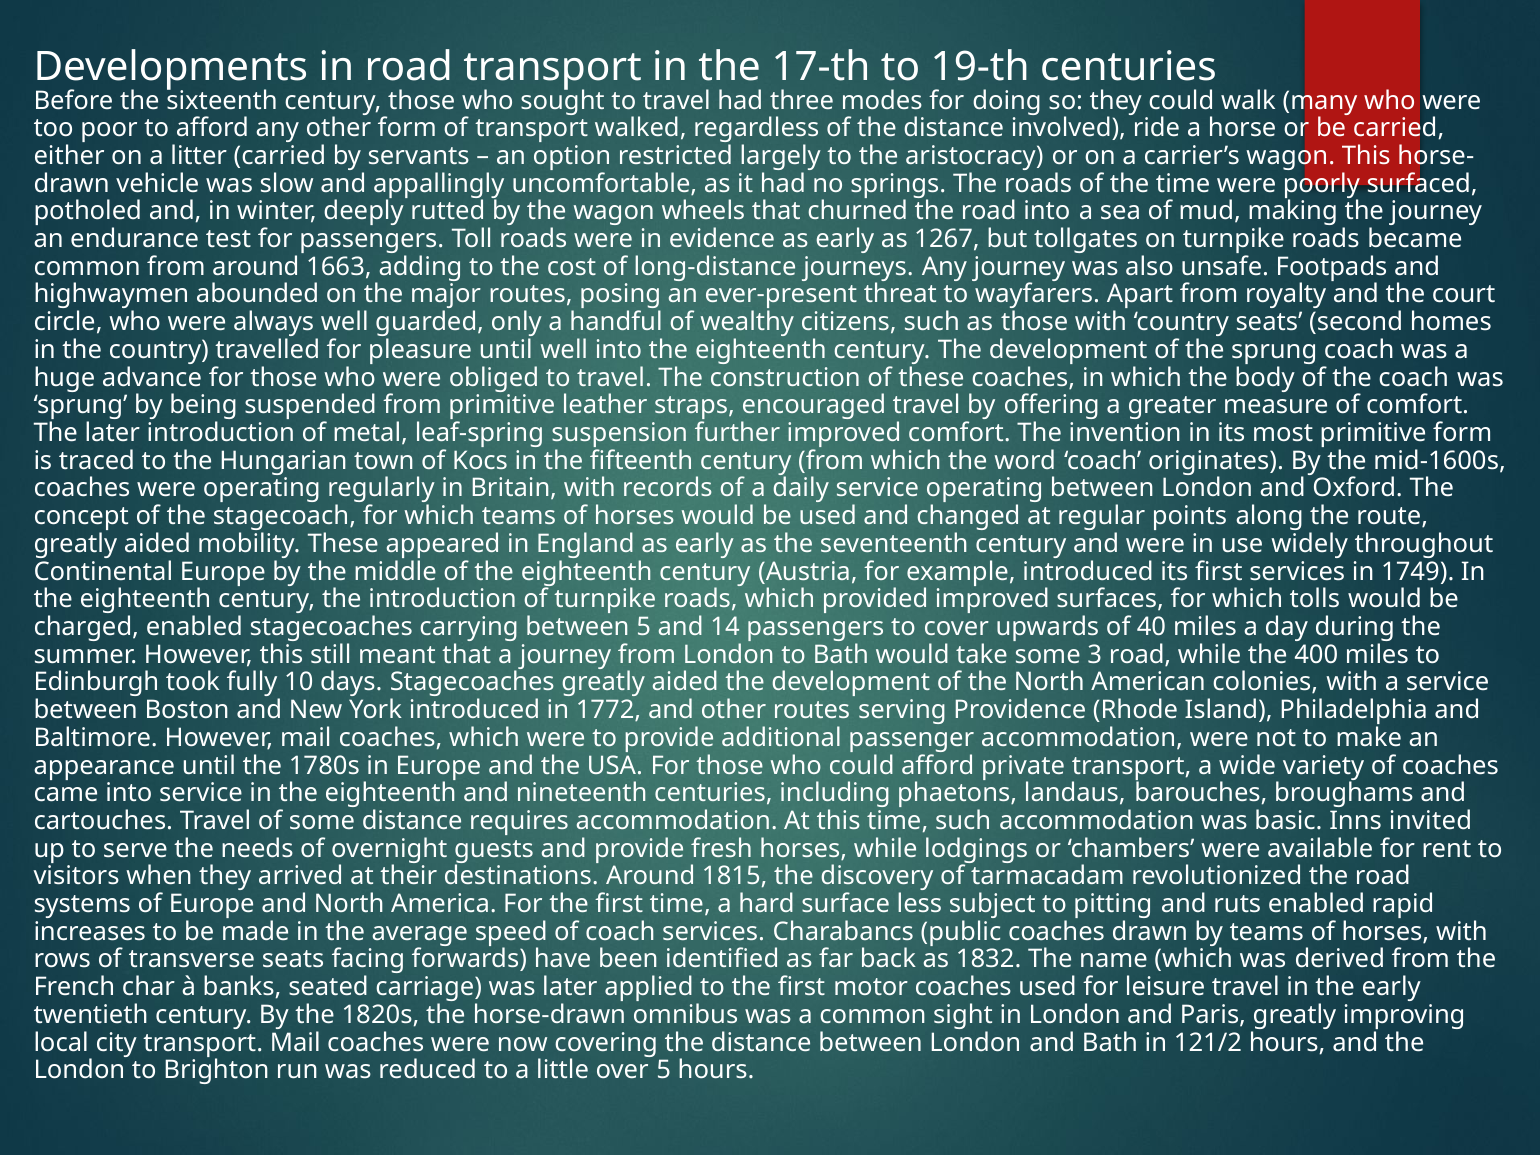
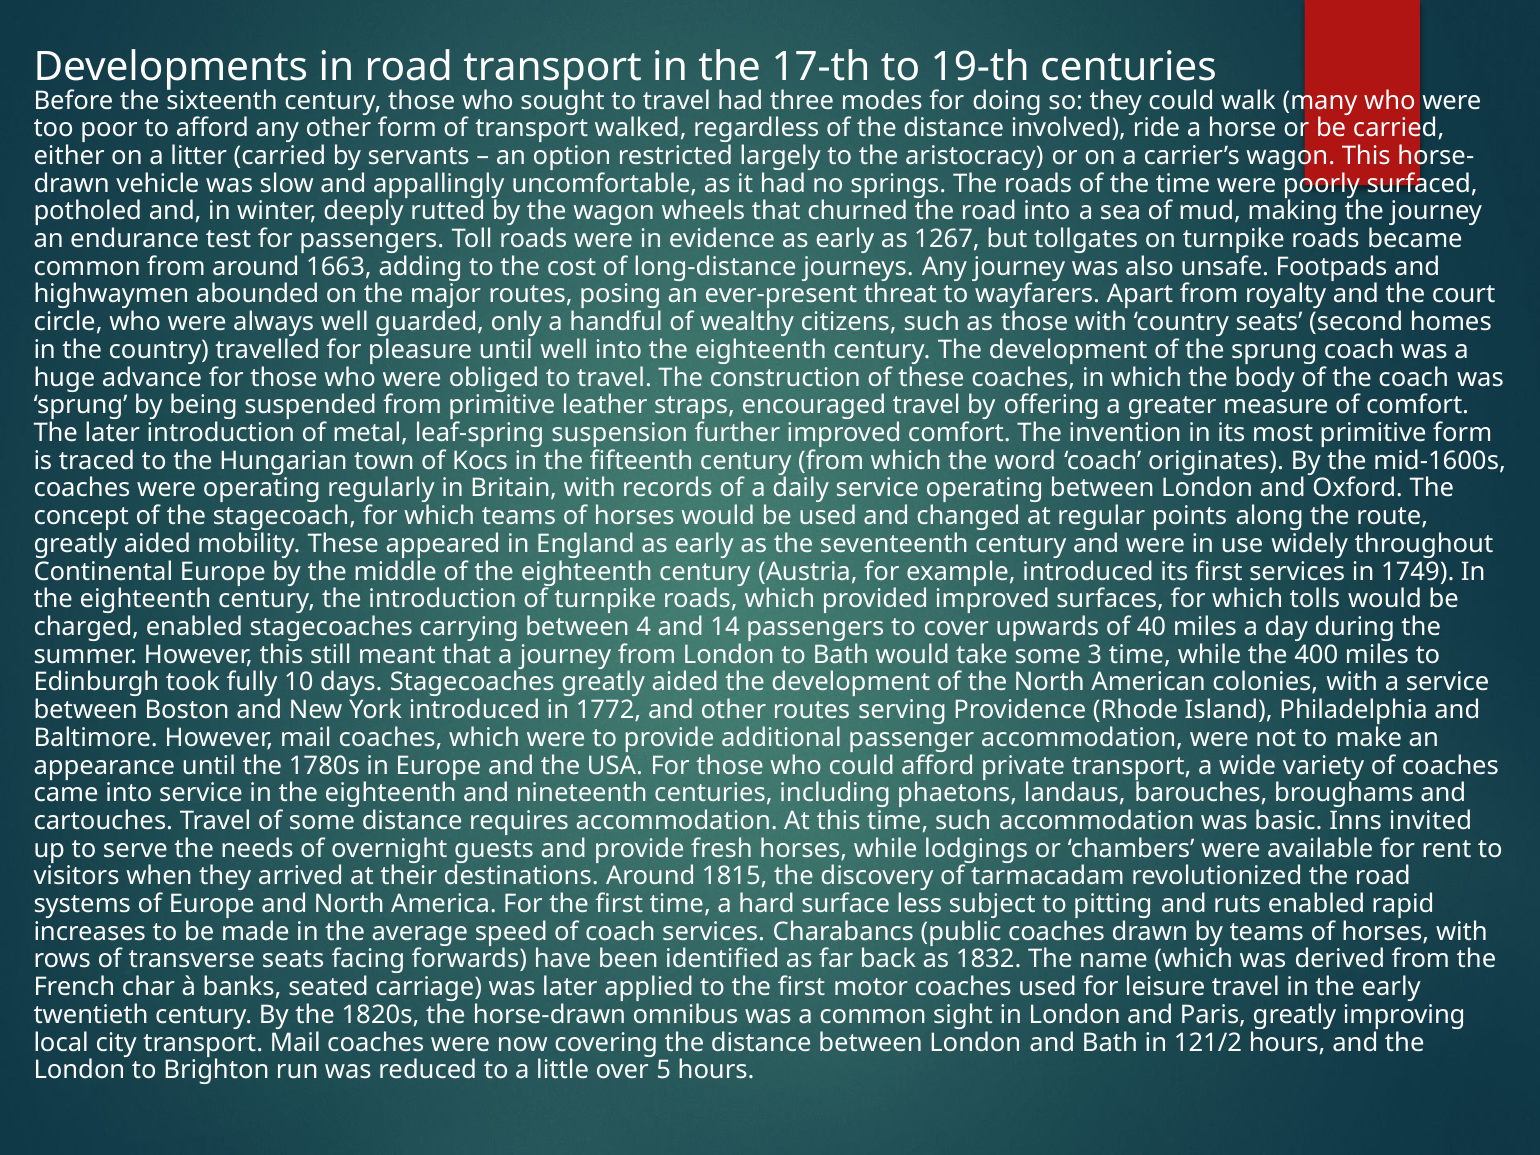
between 5: 5 -> 4
3 road: road -> time
